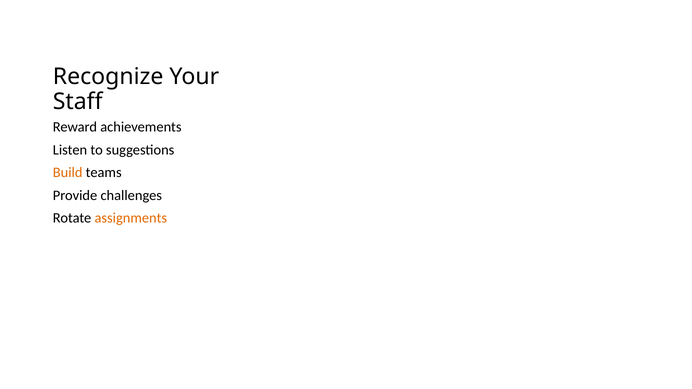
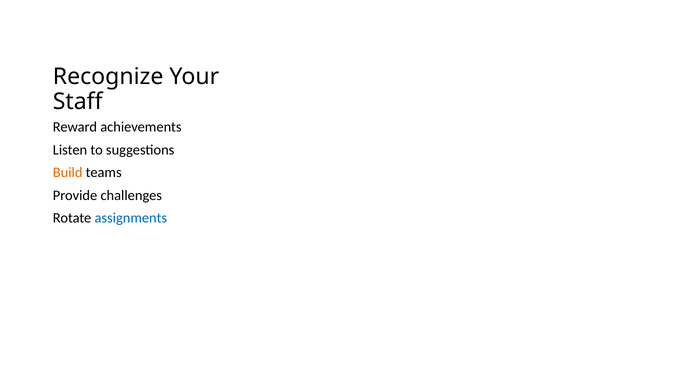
assignments colour: orange -> blue
